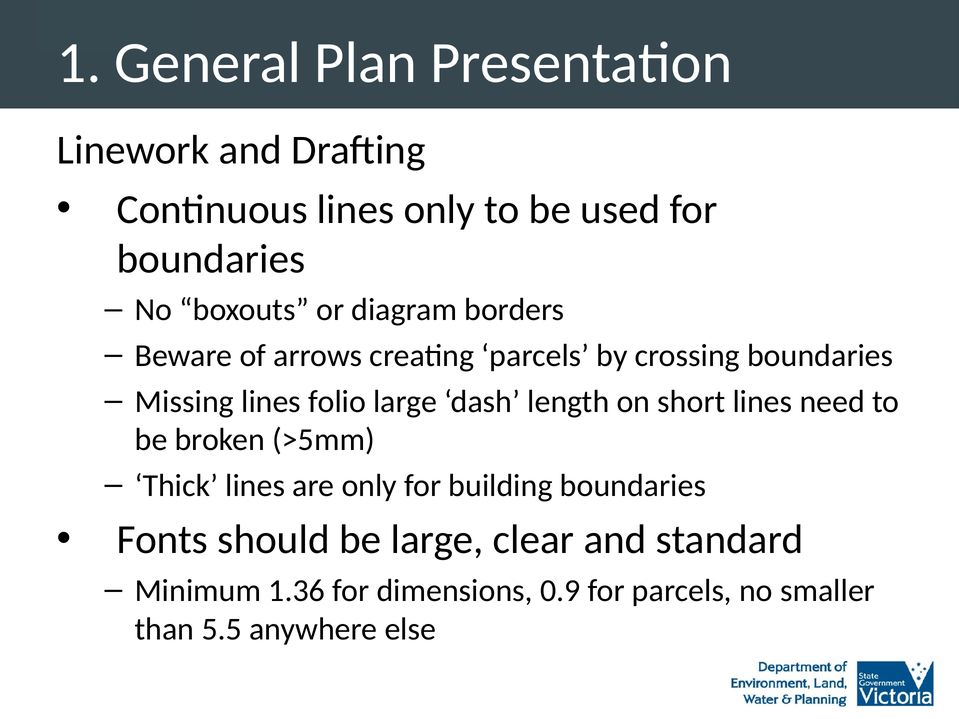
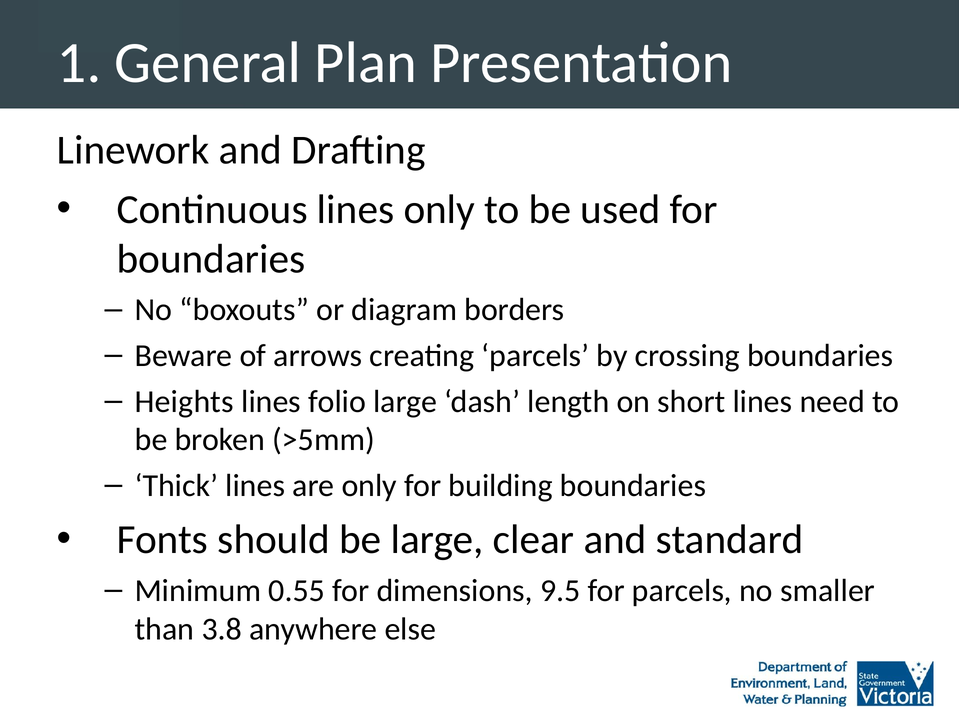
Missing: Missing -> Heights
1.36: 1.36 -> 0.55
0.9: 0.9 -> 9.5
5.5: 5.5 -> 3.8
